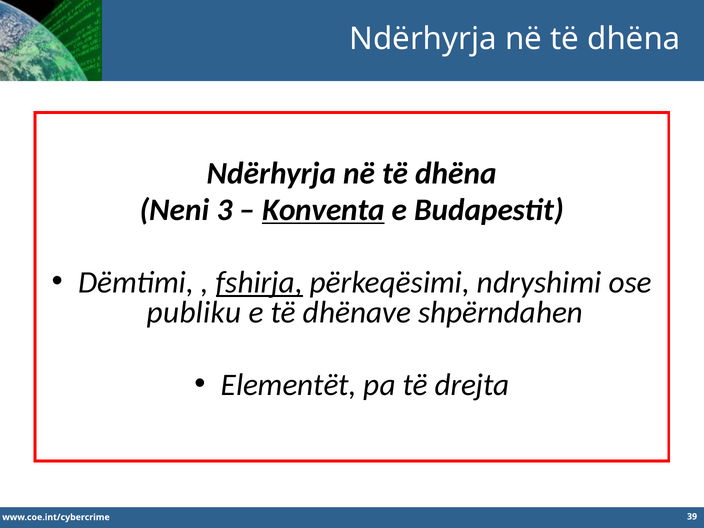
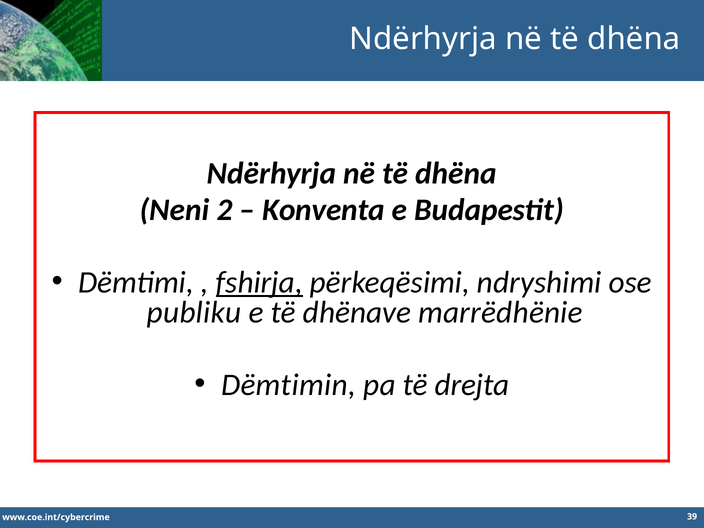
3: 3 -> 2
Konventa underline: present -> none
shpërndahen: shpërndahen -> marrëdhënie
Elementët: Elementët -> Dëmtimin
